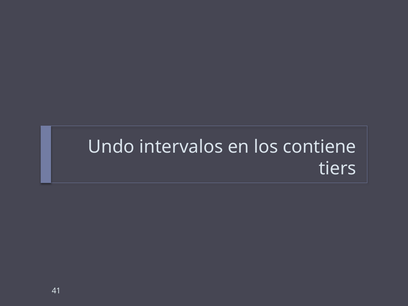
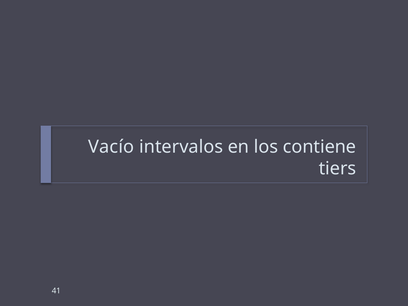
Undo: Undo -> Vacío
